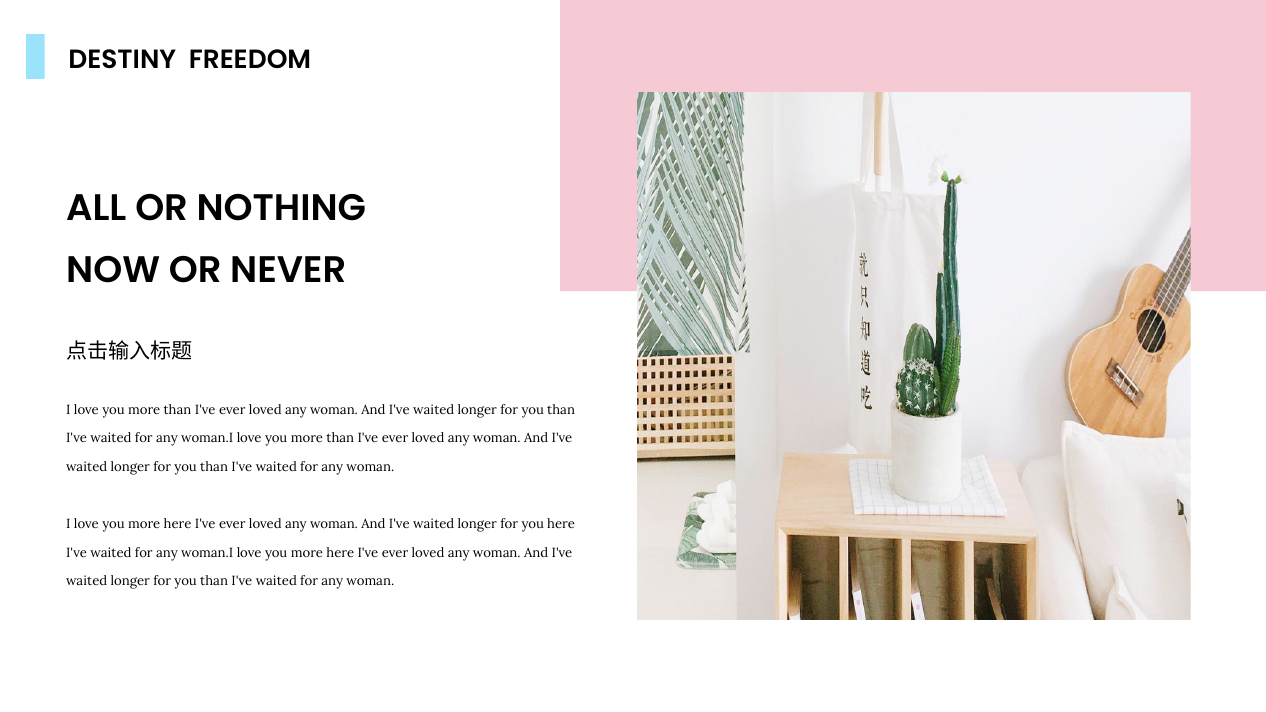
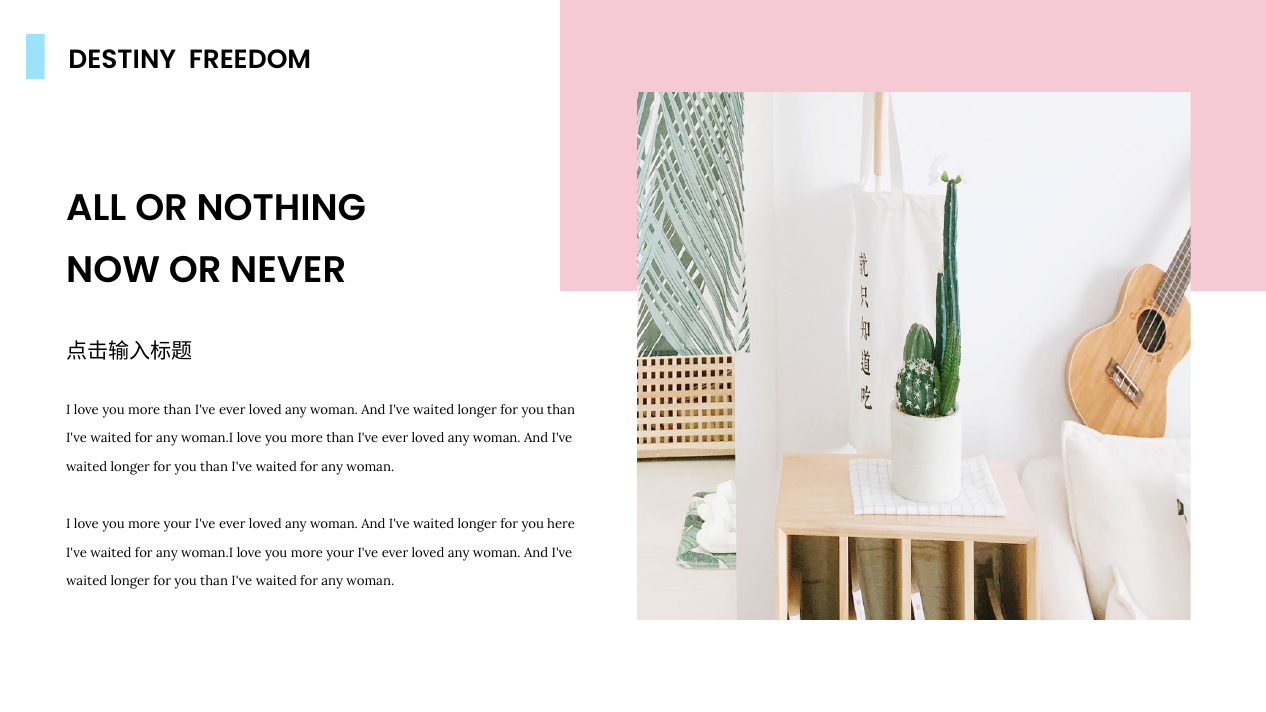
here at (178, 524): here -> your
here at (340, 553): here -> your
